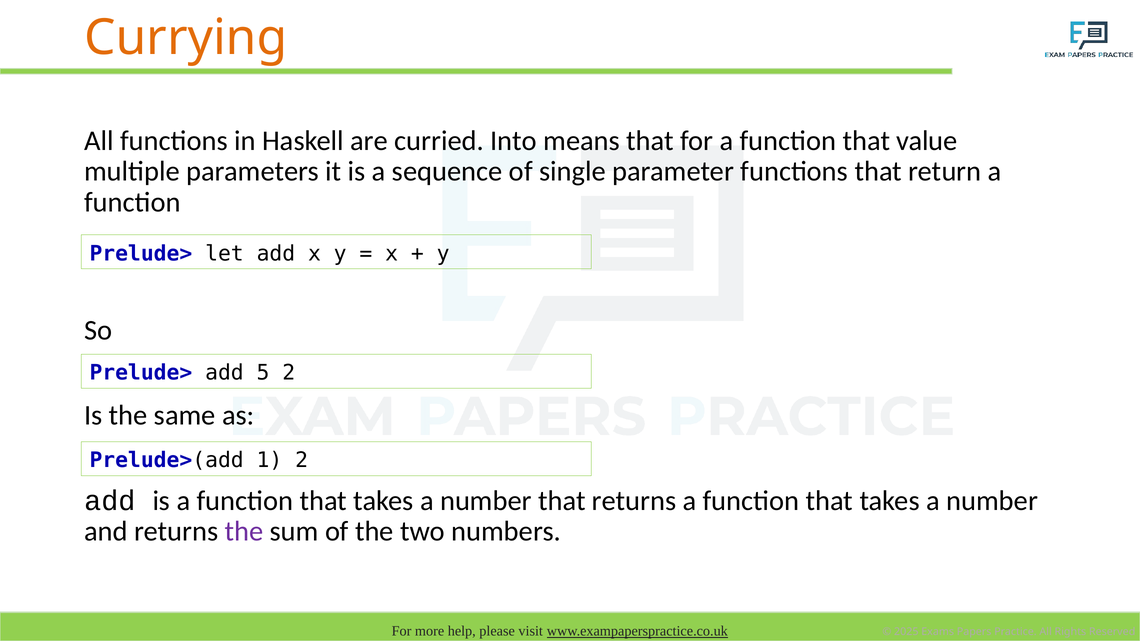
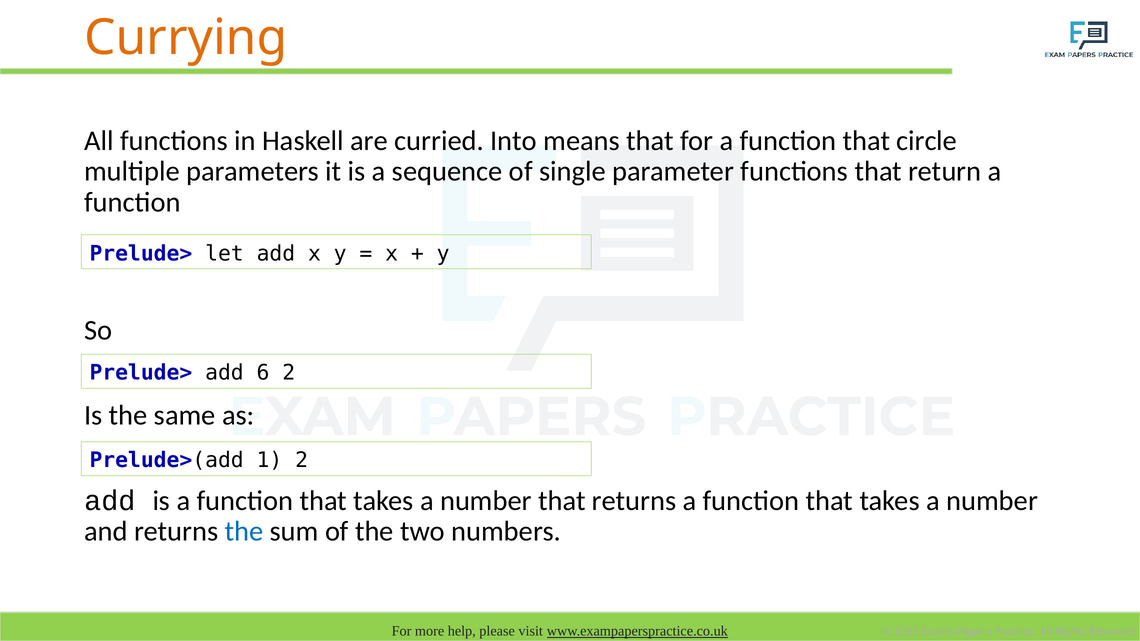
value: value -> circle
5: 5 -> 6
the at (244, 532) colour: purple -> blue
